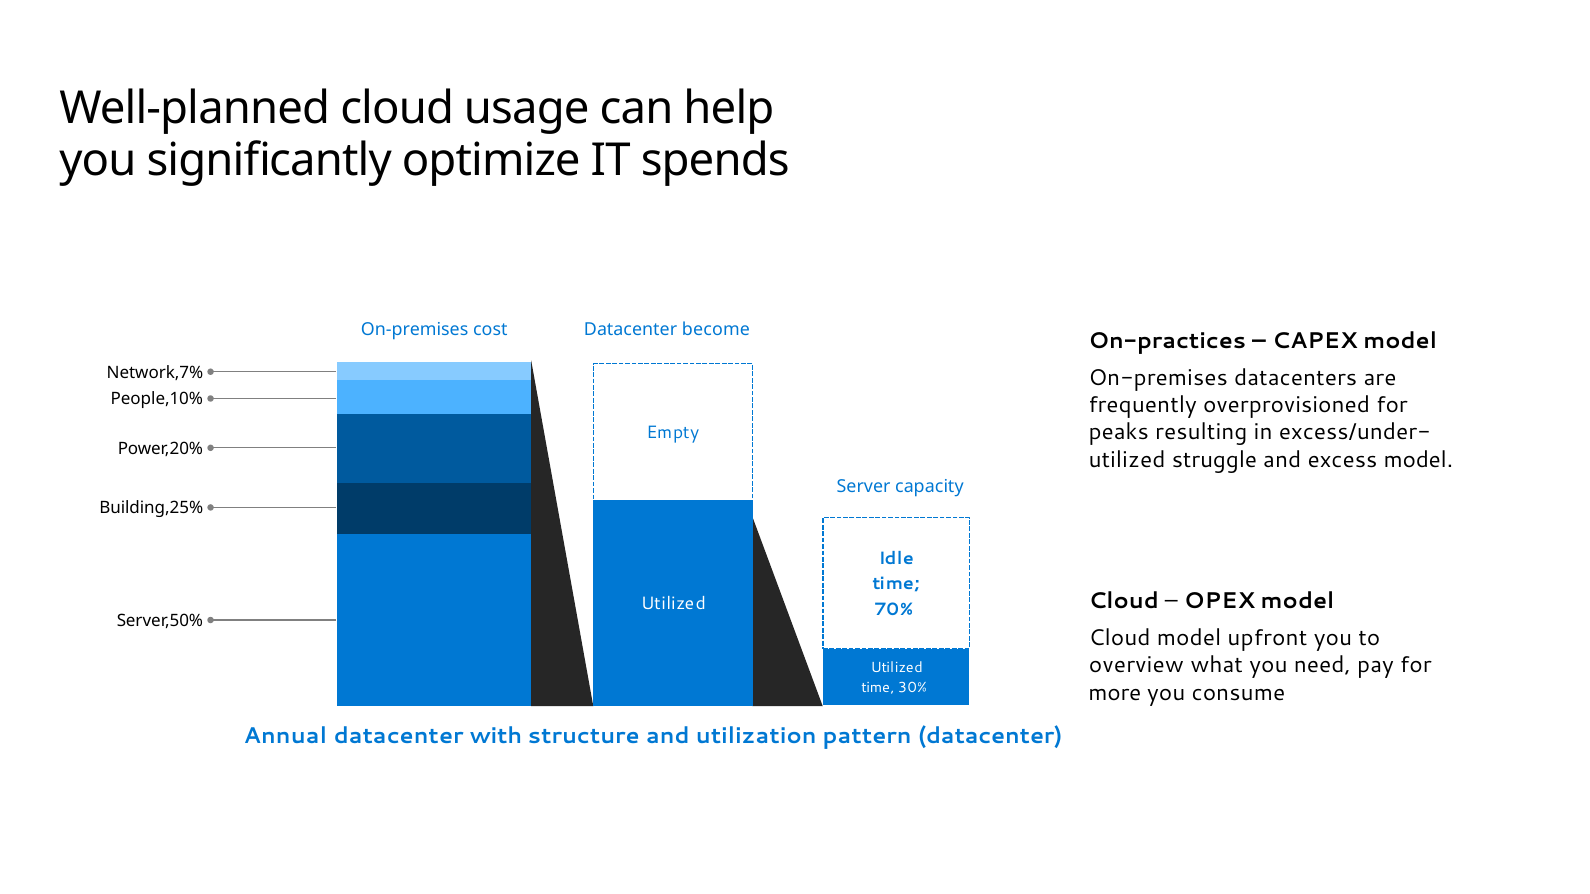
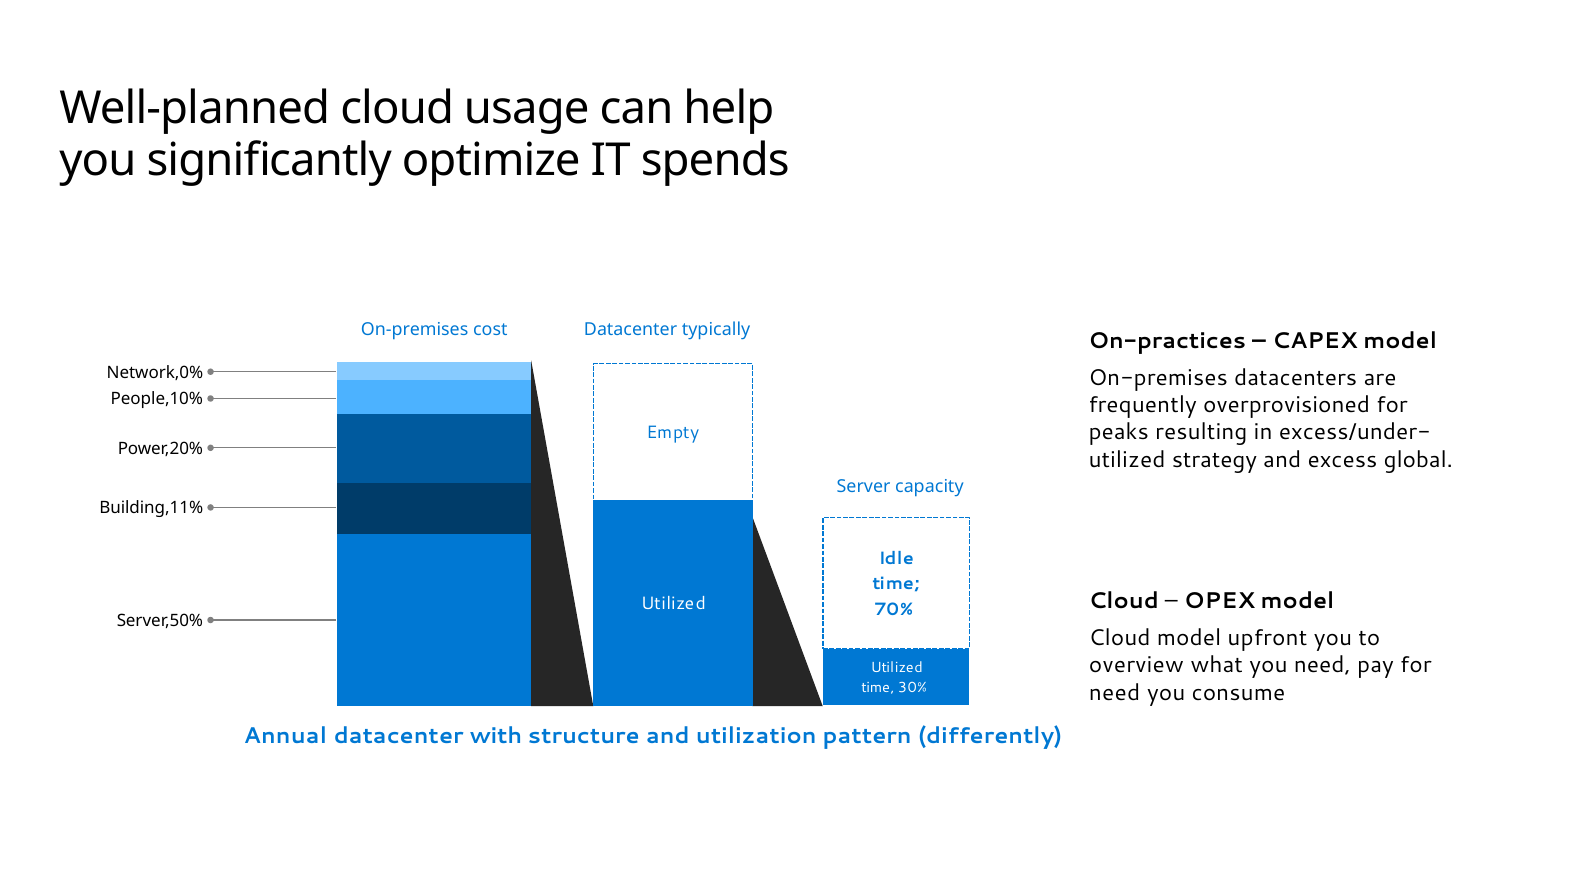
become: become -> typically
Network,7%: Network,7% -> Network,0%
struggle: struggle -> strategy
excess model: model -> global
Building,25%: Building,25% -> Building,11%
more at (1115, 693): more -> need
pattern datacenter: datacenter -> differently
